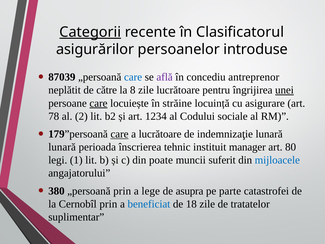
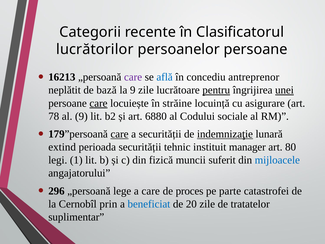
Categorii underline: present -> none
asigurărilor: asigurărilor -> lucrătorilor
persoanelor introduse: introduse -> persoane
87039: 87039 -> 16213
care at (133, 77) colour: blue -> purple
află colour: purple -> blue
către: către -> bază
la 8: 8 -> 9
pentru underline: none -> present
al 2: 2 -> 9
1234: 1234 -> 6880
a lucrătoare: lucrătoare -> securității
indemnizaţie underline: none -> present
lunară at (62, 147): lunară -> extind
perioada înscrierea: înscrierea -> securității
poate: poate -> fizică
380: 380 -> 296
„persoană prin: prin -> lege
a lege: lege -> care
asupra: asupra -> proces
18: 18 -> 20
